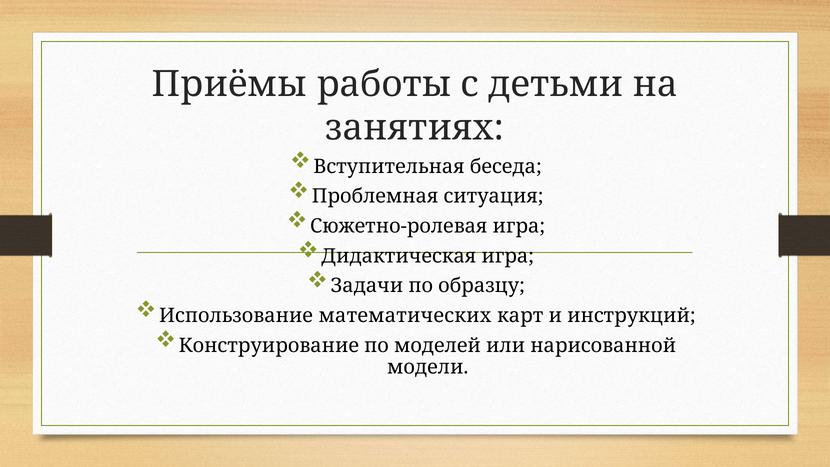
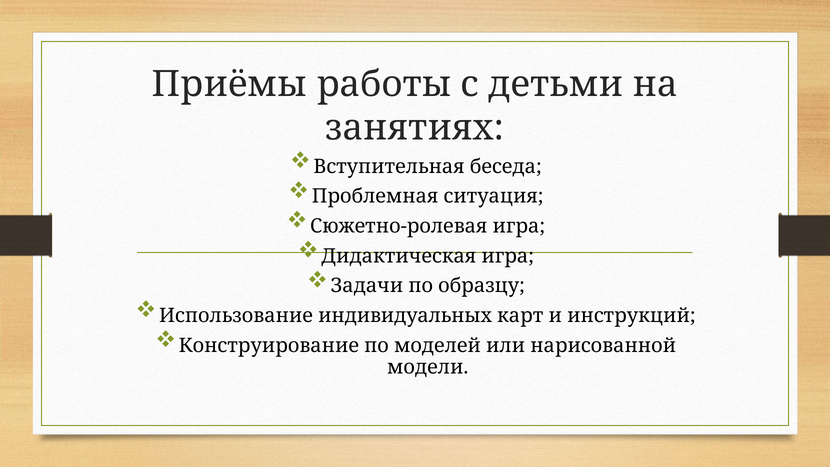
математических: математических -> индивидуальных
